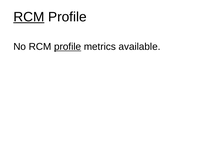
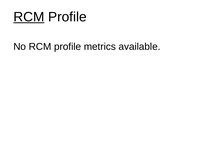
profile at (68, 47) underline: present -> none
